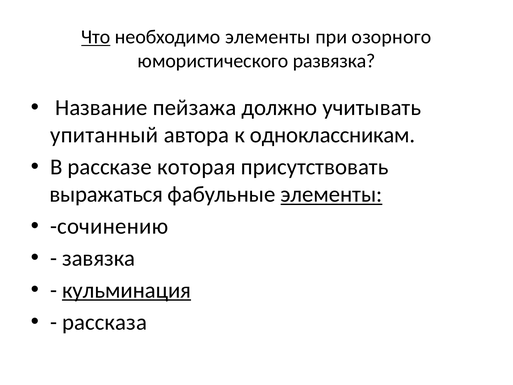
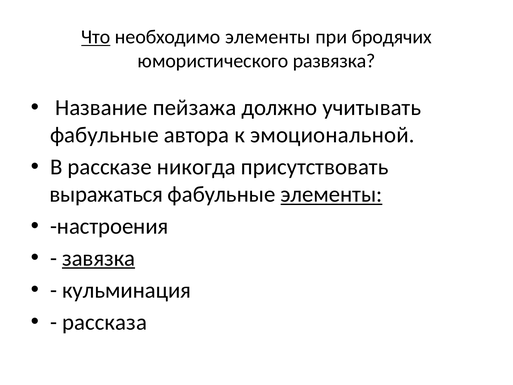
озорного: озорного -> бродячих
упитанный at (104, 135): упитанный -> фабульные
одноклассникам: одноклассникам -> эмоциональной
которая: которая -> никогда
сочинению: сочинению -> настроения
завязка underline: none -> present
кульминация underline: present -> none
